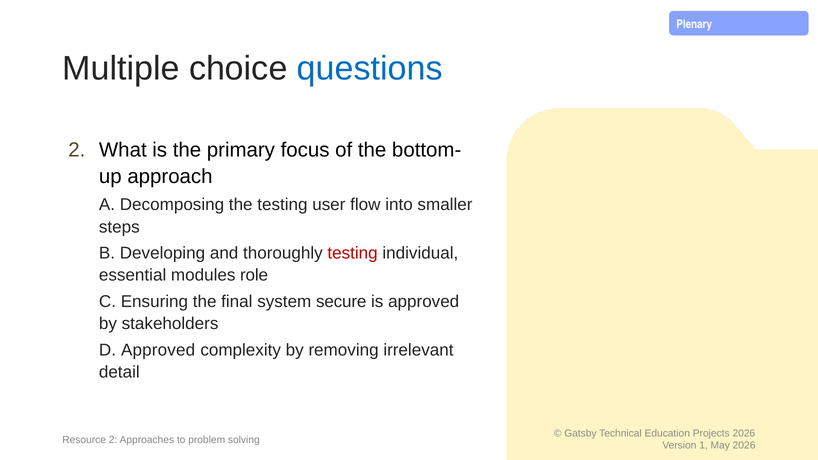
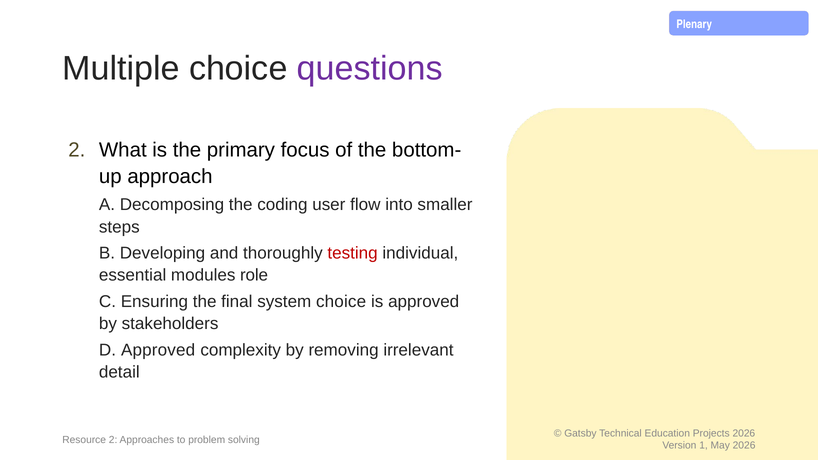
questions colour: blue -> purple
the testing: testing -> coding
system secure: secure -> choice
